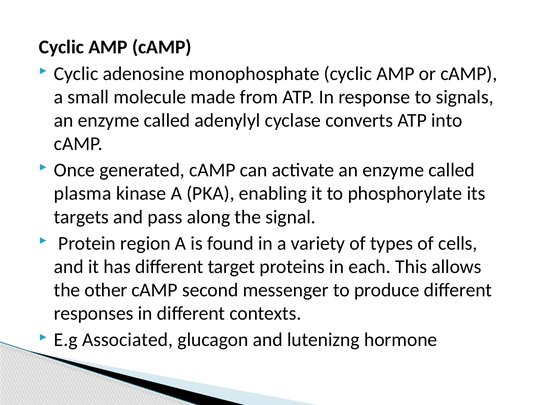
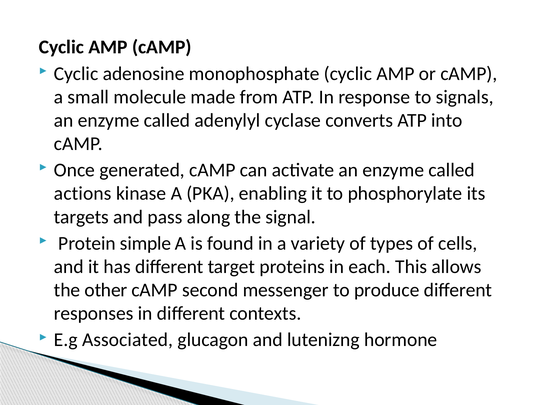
plasma: plasma -> actions
region: region -> simple
